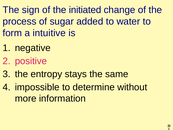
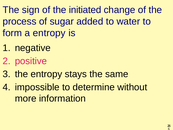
a intuitive: intuitive -> entropy
